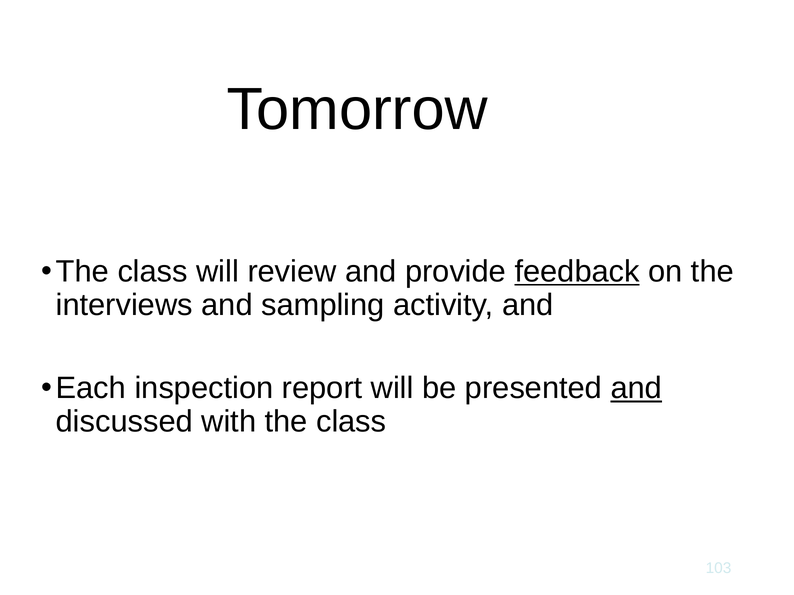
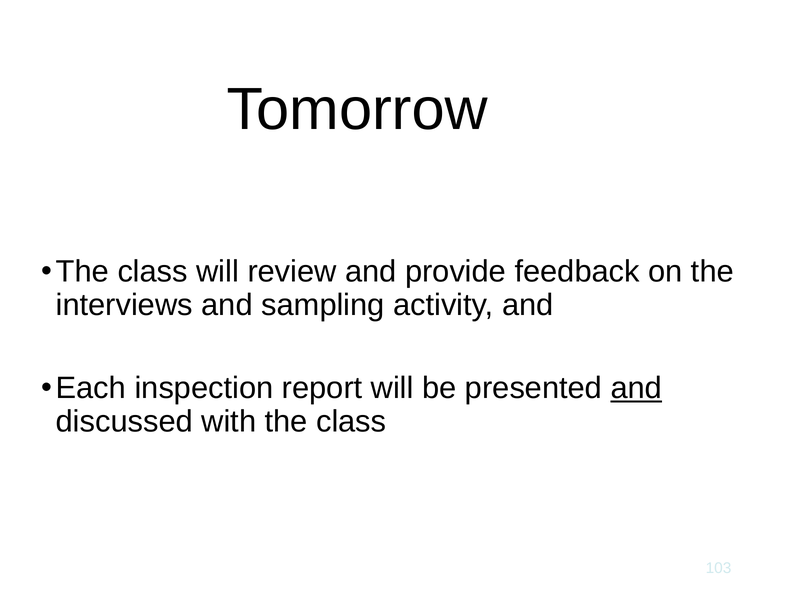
feedback underline: present -> none
